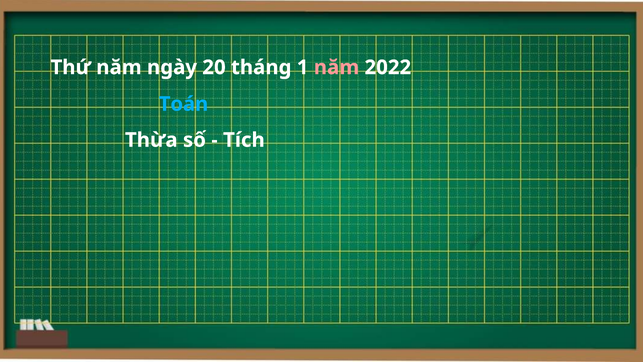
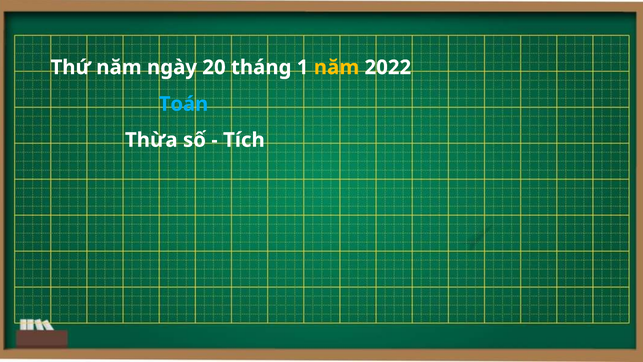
năm at (336, 67) colour: pink -> yellow
